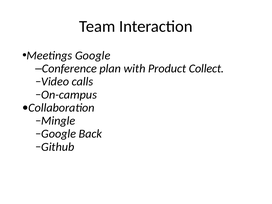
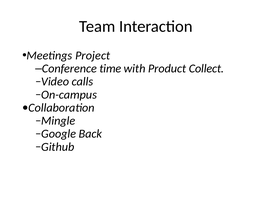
Meetings Google: Google -> Project
plan: plan -> time
